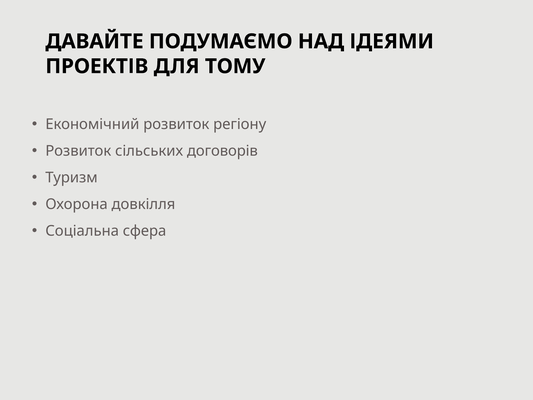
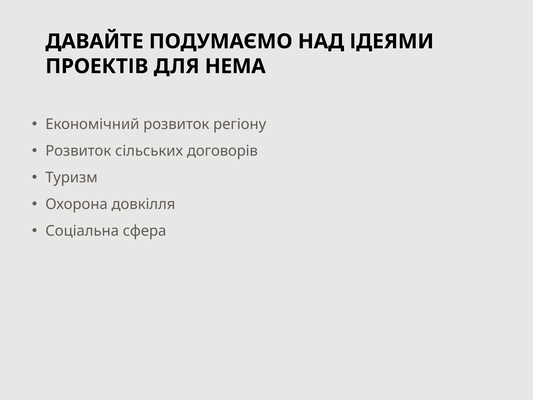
ТОМУ: ТОМУ -> НЕМА
